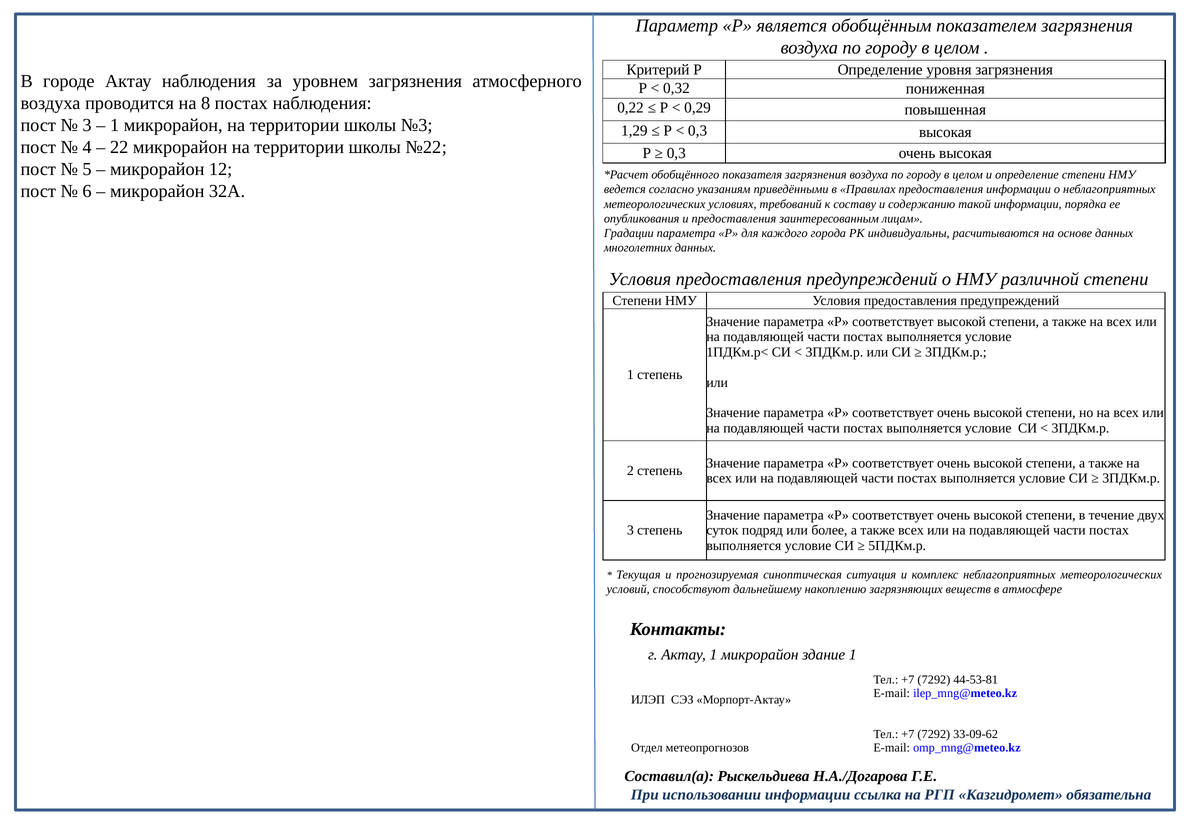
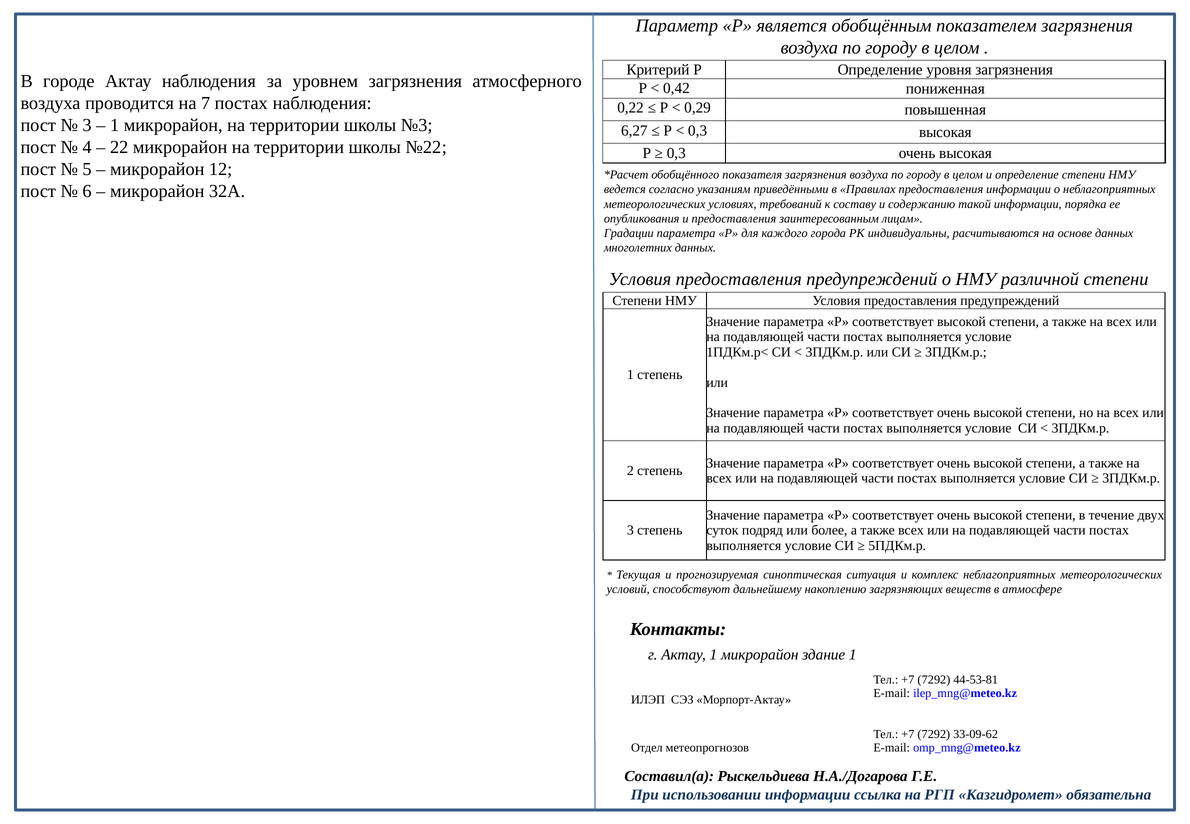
0,32: 0,32 -> 0,42
8: 8 -> 7
1,29: 1,29 -> 6,27
